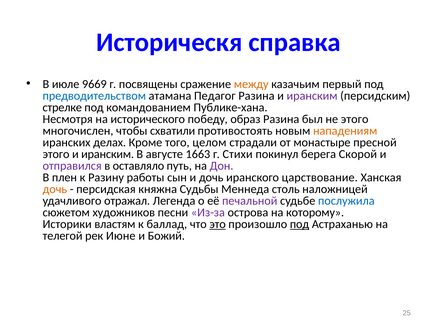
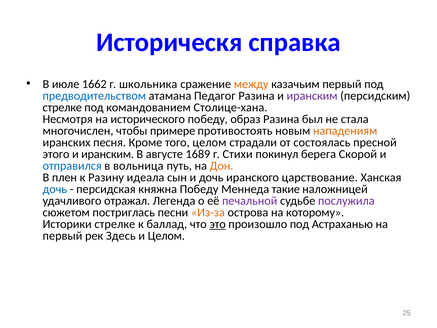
9669: 9669 -> 1662
посвящены: посвящены -> школьника
Публике-хана: Публике-хана -> Столице-хана
не этого: этого -> стала
схватили: схватили -> примере
делах: делах -> песня
монастыре: монастыре -> состоялась
1663: 1663 -> 1689
отправился colour: purple -> blue
оставляло: оставляло -> вольница
Дон colour: purple -> orange
работы: работы -> идеала
дочь at (55, 189) colour: orange -> blue
княжна Судьбы: Судьбы -> Победу
столь: столь -> такие
послужила colour: blue -> purple
художников: художников -> постриглась
Из-за colour: purple -> orange
Историки властям: властям -> стрелке
под at (300, 224) underline: present -> none
телегой at (63, 236): телегой -> первый
Июне: Июне -> Здесь
и Божий: Божий -> Целом
